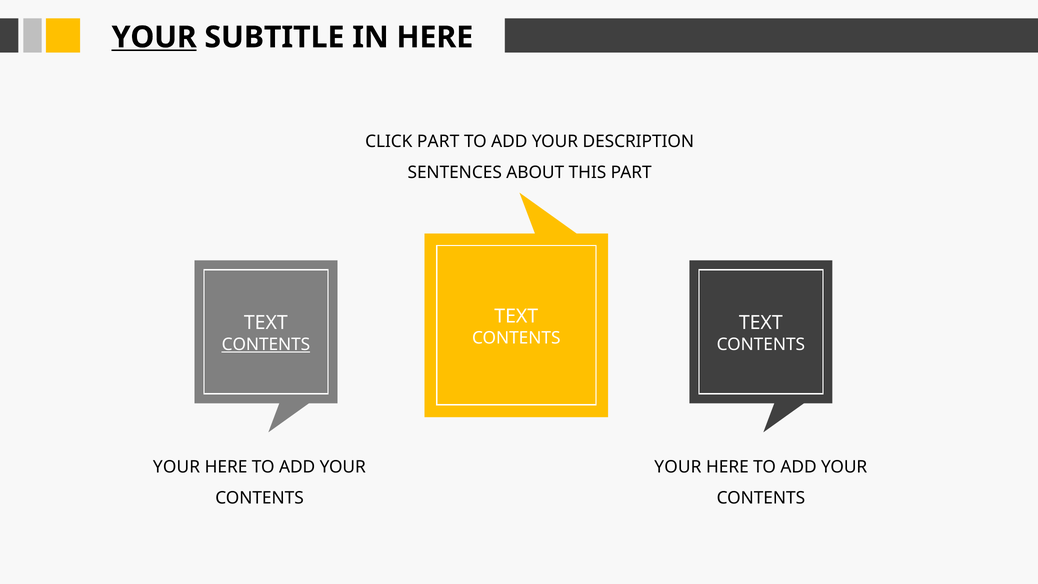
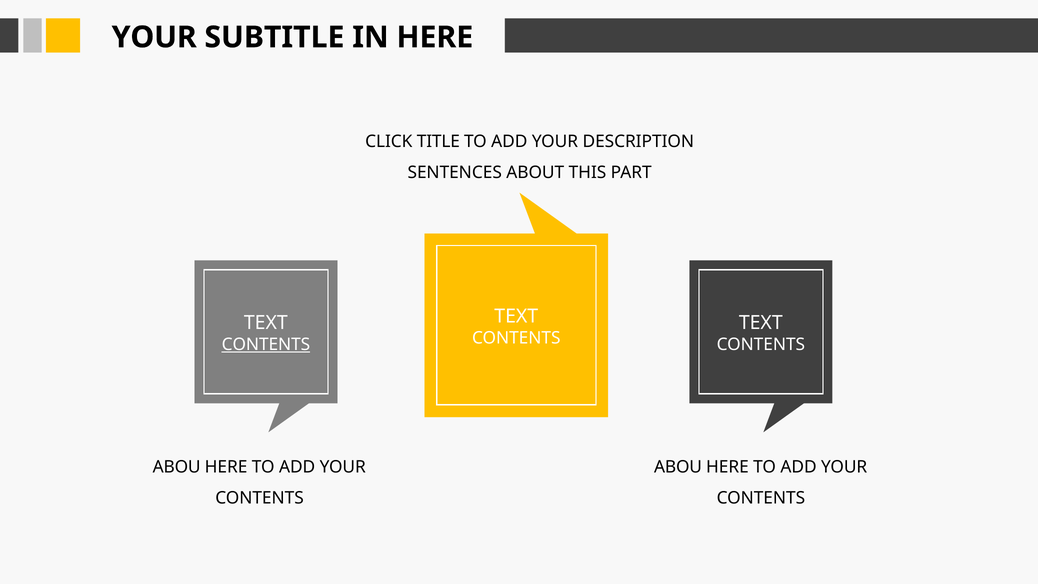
YOUR at (154, 37) underline: present -> none
CLICK PART: PART -> TITLE
YOUR at (177, 467): YOUR -> ABOU
YOUR at (678, 467): YOUR -> ABOU
